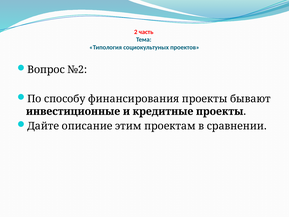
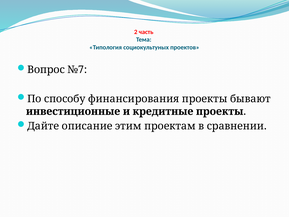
№2: №2 -> №7
